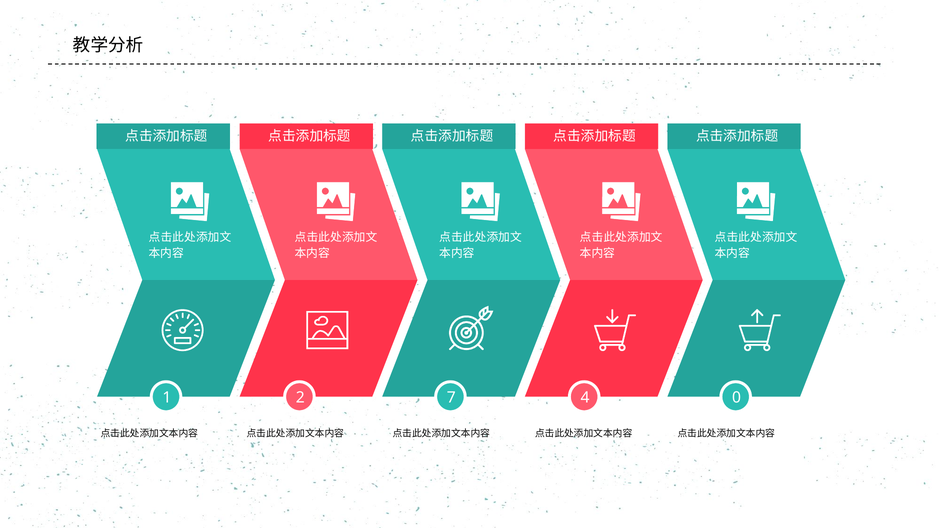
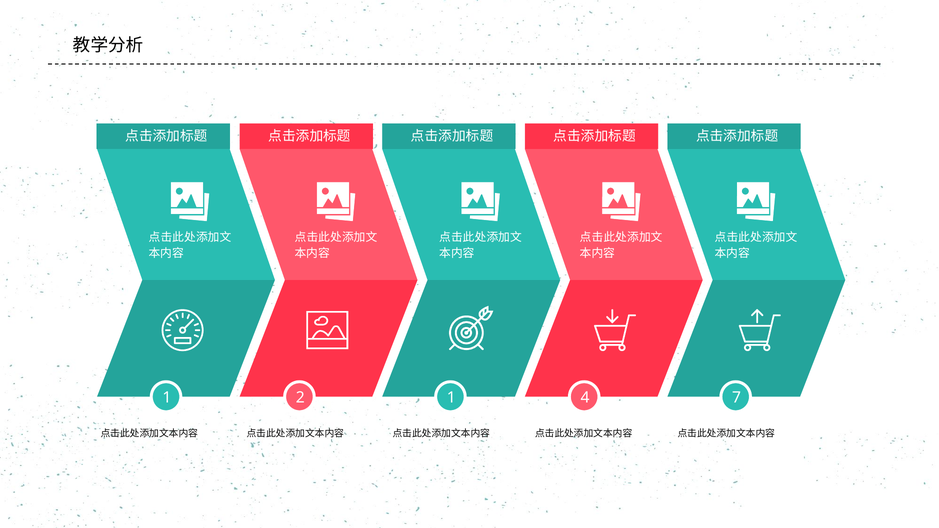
2 7: 7 -> 1
0: 0 -> 7
